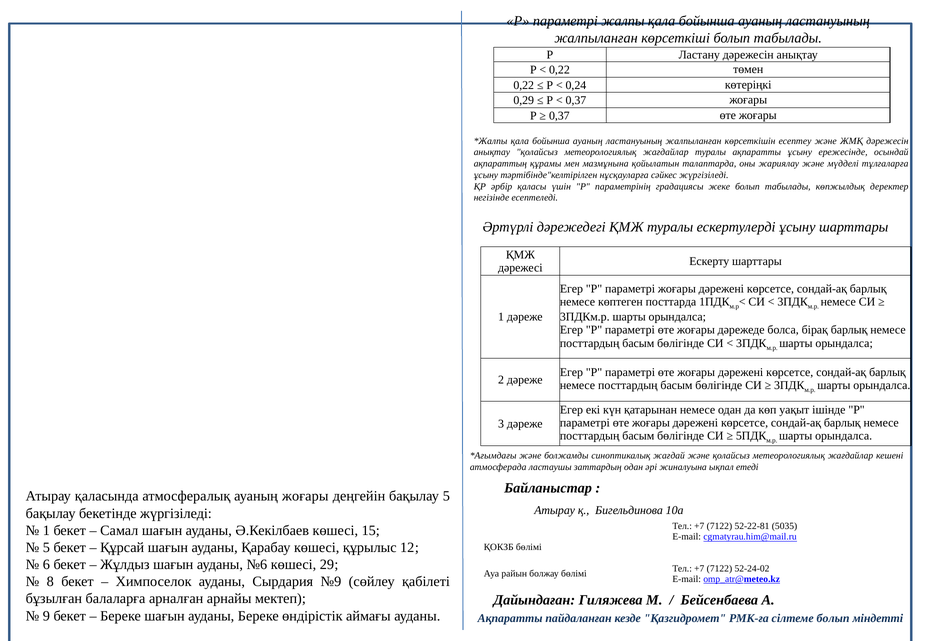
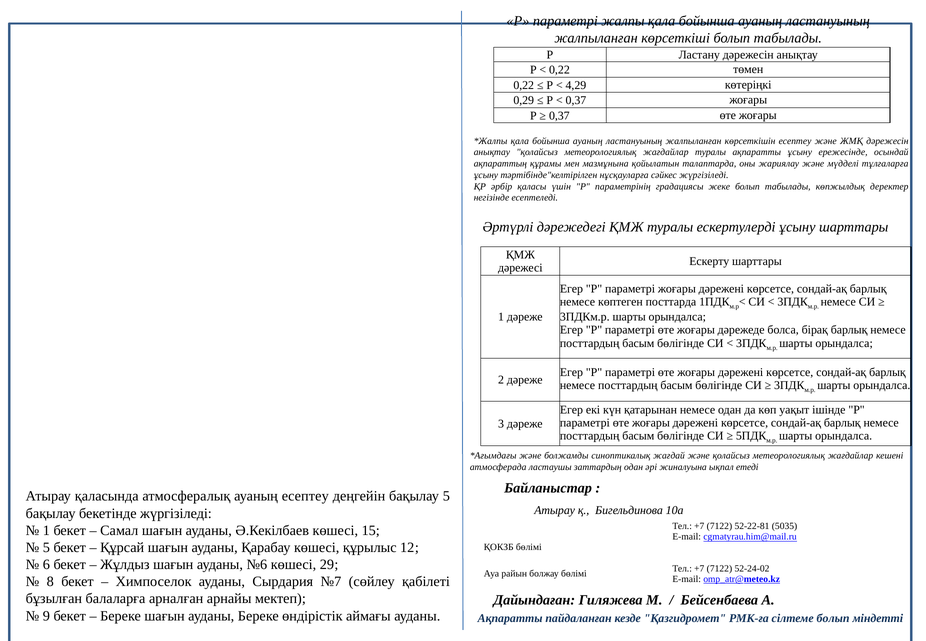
0,24: 0,24 -> 4,29
ауаның жоғары: жоғары -> есептеу
№9: №9 -> №7
